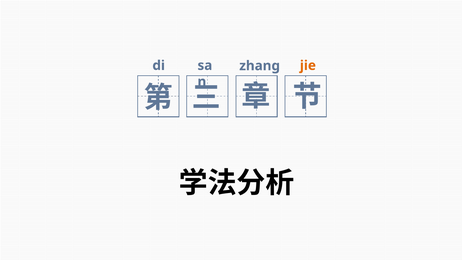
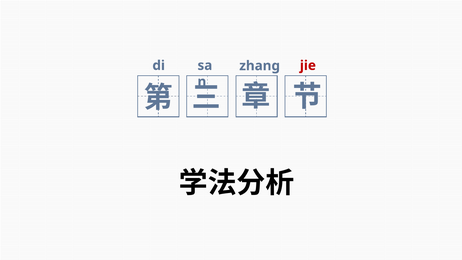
jie colour: orange -> red
